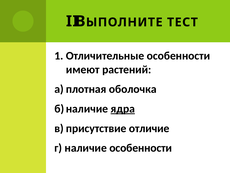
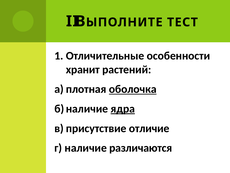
имеют: имеют -> хранит
оболочка underline: none -> present
наличие особенности: особенности -> различаются
